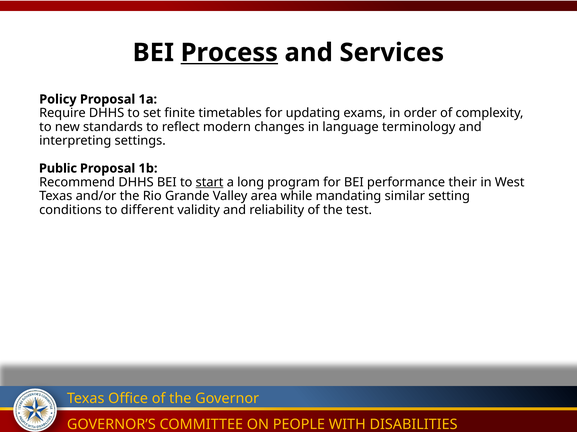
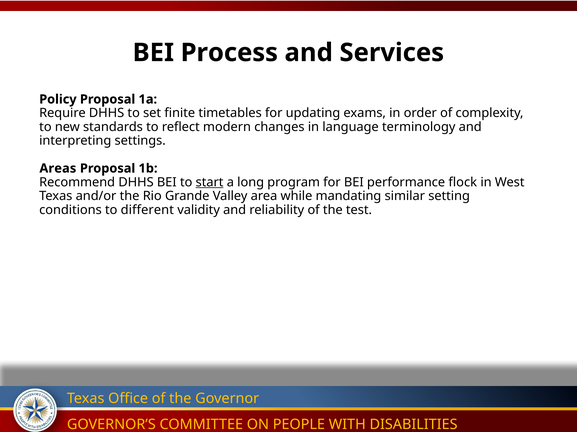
Process underline: present -> none
Public: Public -> Areas
their: their -> flock
